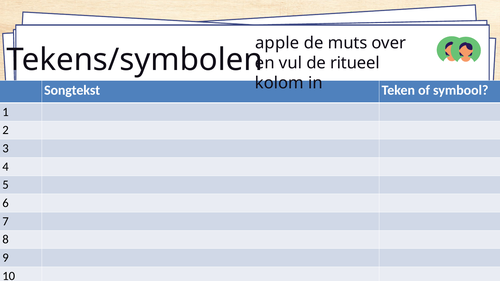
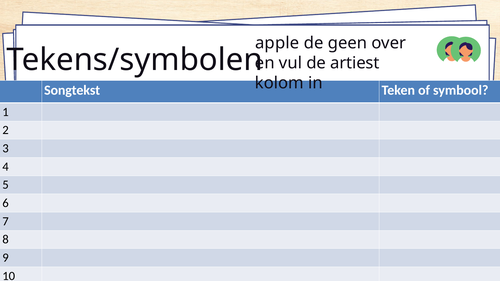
muts: muts -> geen
ritueel: ritueel -> artiest
